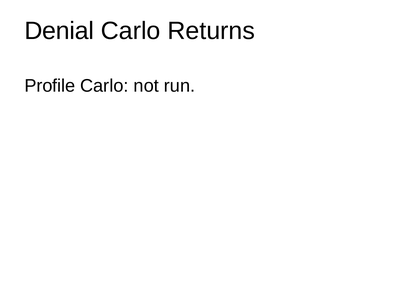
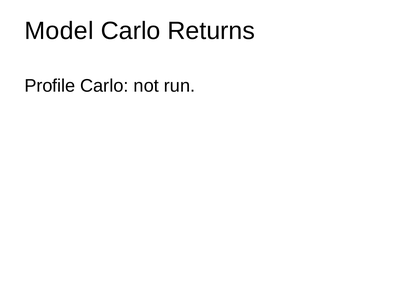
Denial: Denial -> Model
